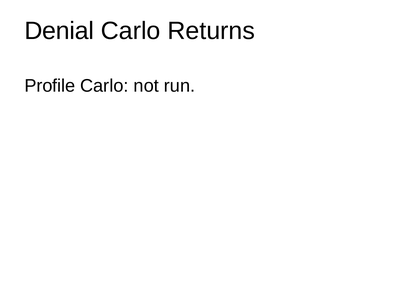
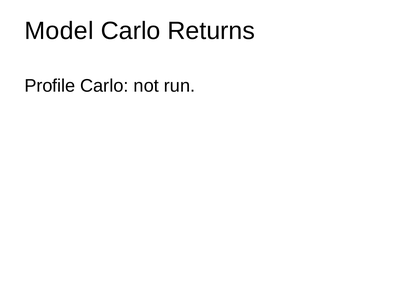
Denial: Denial -> Model
